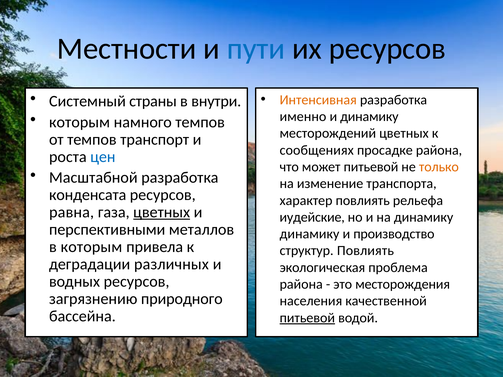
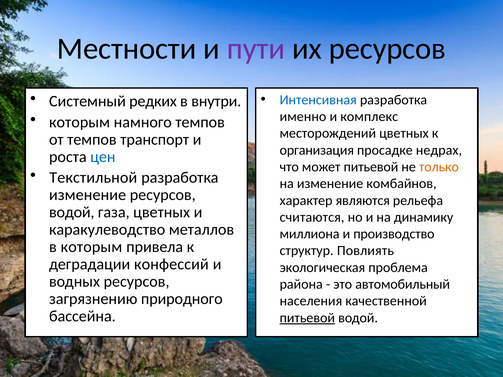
пути colour: blue -> purple
страны: страны -> редких
Интенсивная colour: orange -> blue
и динамику: динамику -> комплекс
сообщениях: сообщениях -> организация
просадке района: района -> недрах
Масштабной: Масштабной -> Текстильной
транспорта: транспорта -> комбайнов
конденсата at (88, 195): конденсата -> изменение
характер повлиять: повлиять -> являются
равна at (72, 212): равна -> водой
цветных at (162, 212) underline: present -> none
иудейские: иудейские -> считаются
перспективными: перспективными -> каракулеводство
динамику at (309, 234): динамику -> миллиона
различных: различных -> конфессий
месторождения: месторождения -> автомобильный
